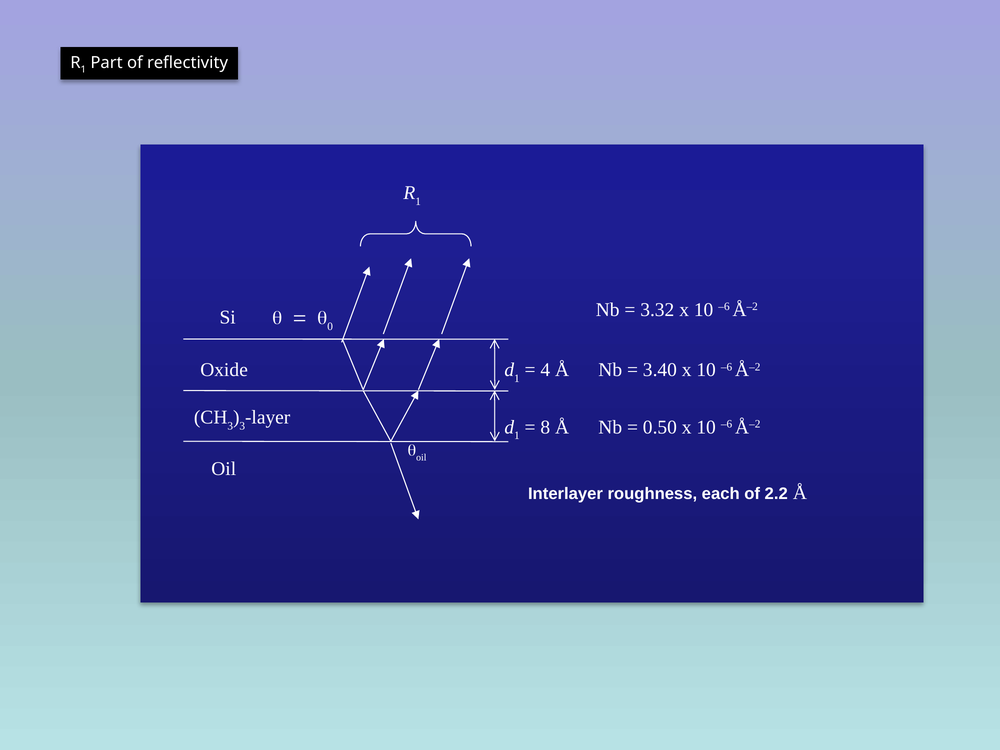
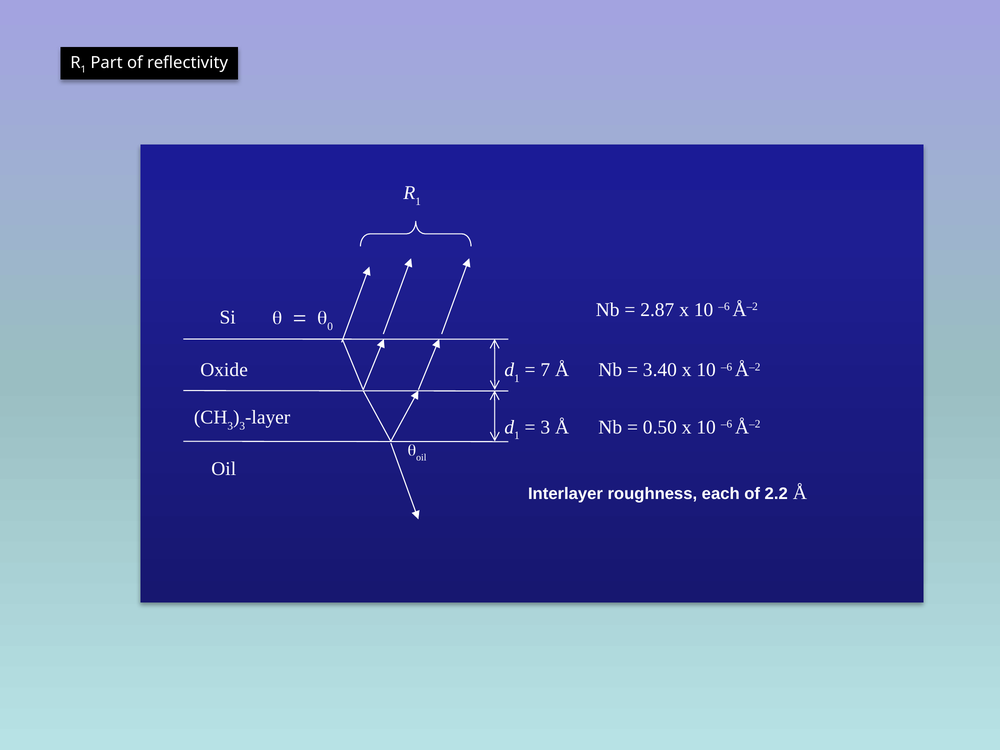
3.32: 3.32 -> 2.87
4: 4 -> 7
8 at (545, 427): 8 -> 3
